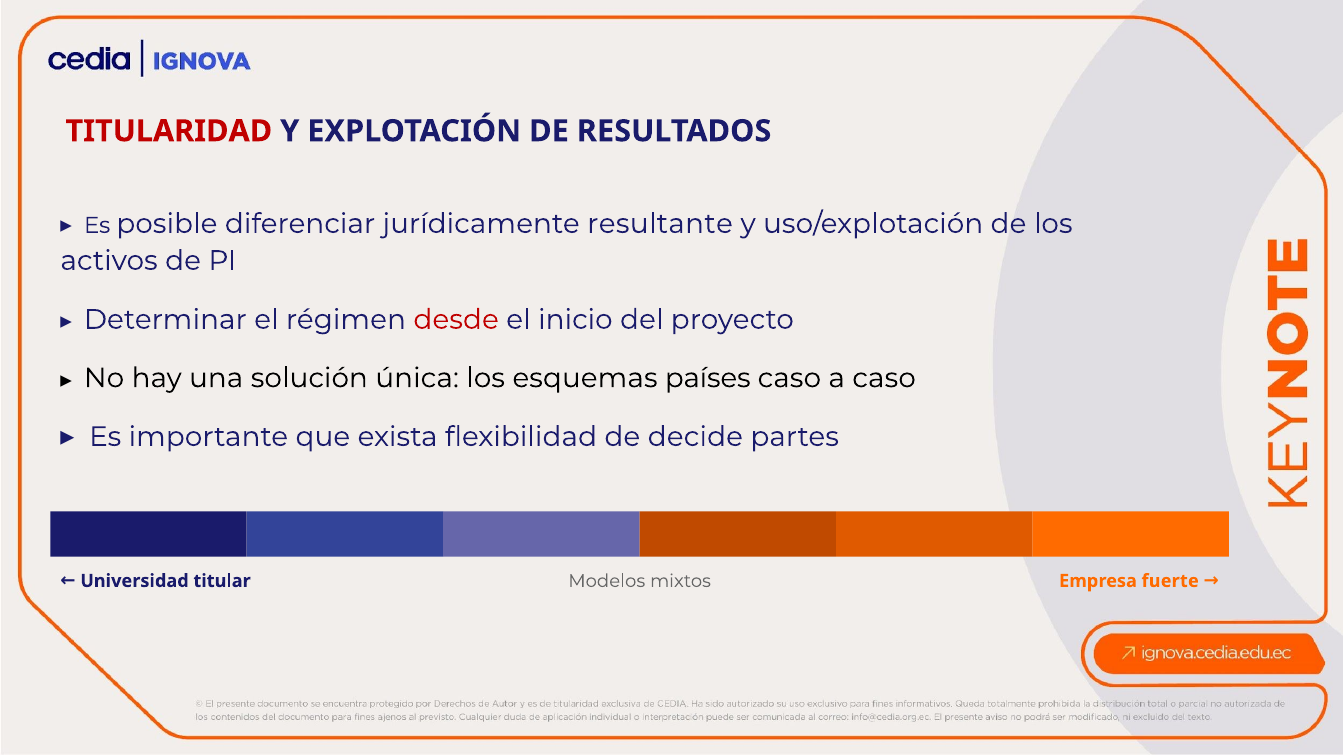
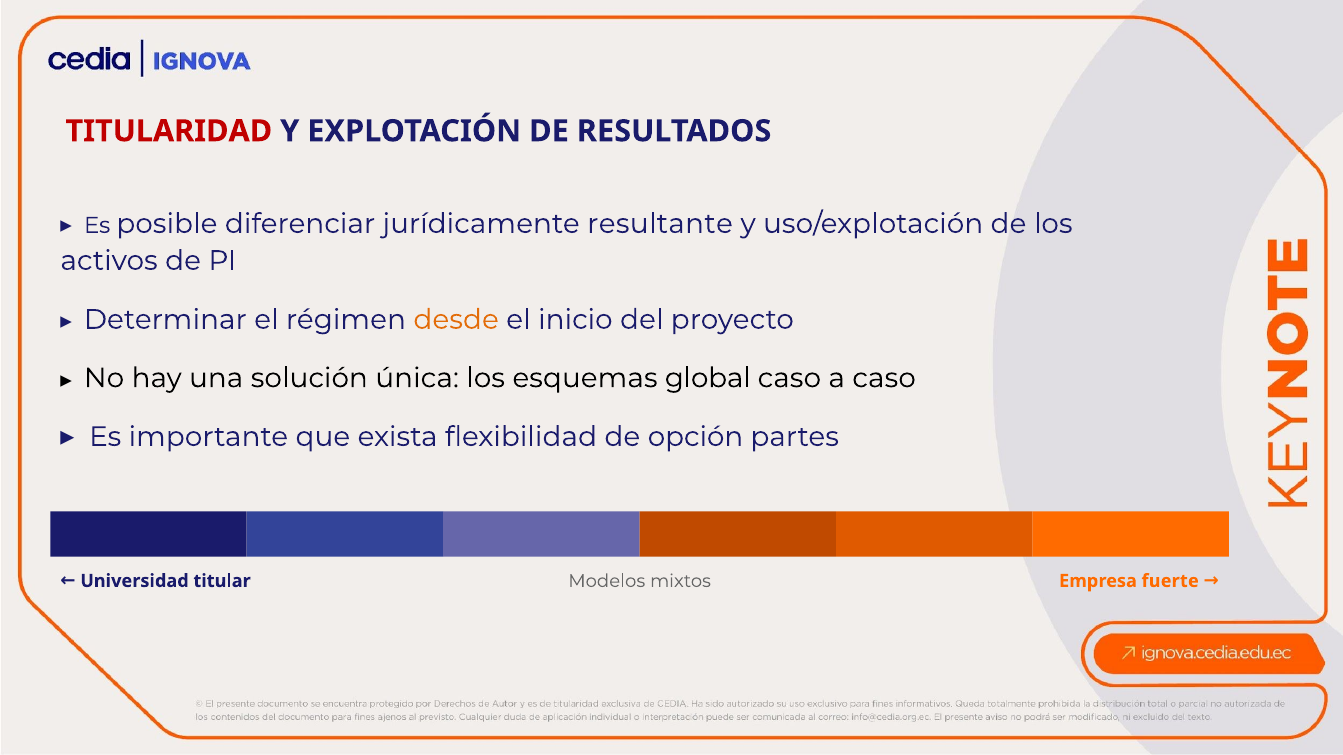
desde colour: red -> orange
países: países -> global
decide: decide -> opción
